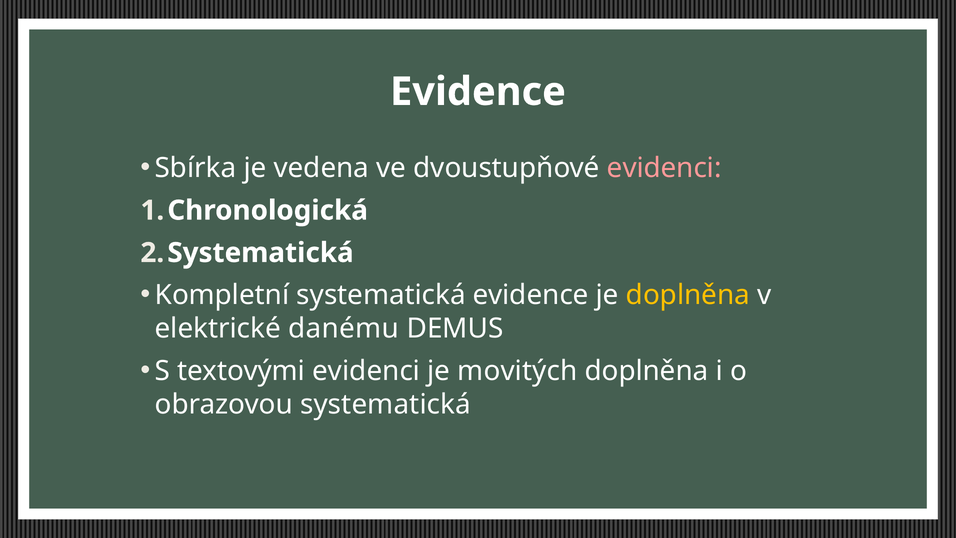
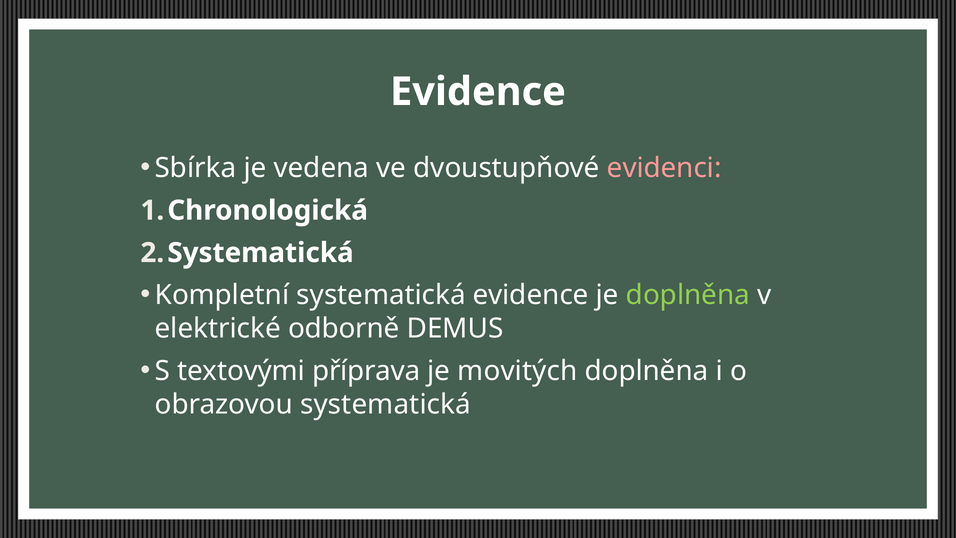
doplněna at (688, 295) colour: yellow -> light green
danému: danému -> odborně
textovými evidenci: evidenci -> příprava
